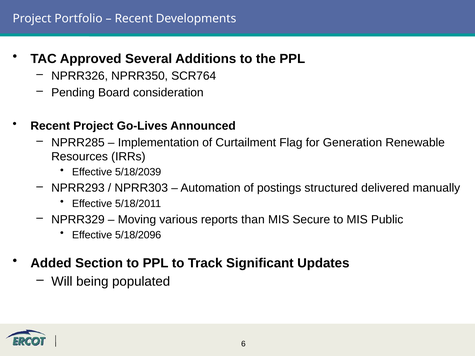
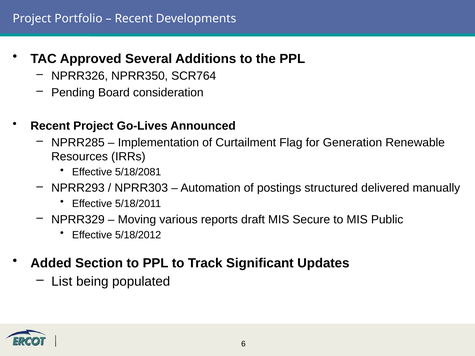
5/18/2039: 5/18/2039 -> 5/18/2081
than: than -> draft
5/18/2096: 5/18/2096 -> 5/18/2012
Will: Will -> List
